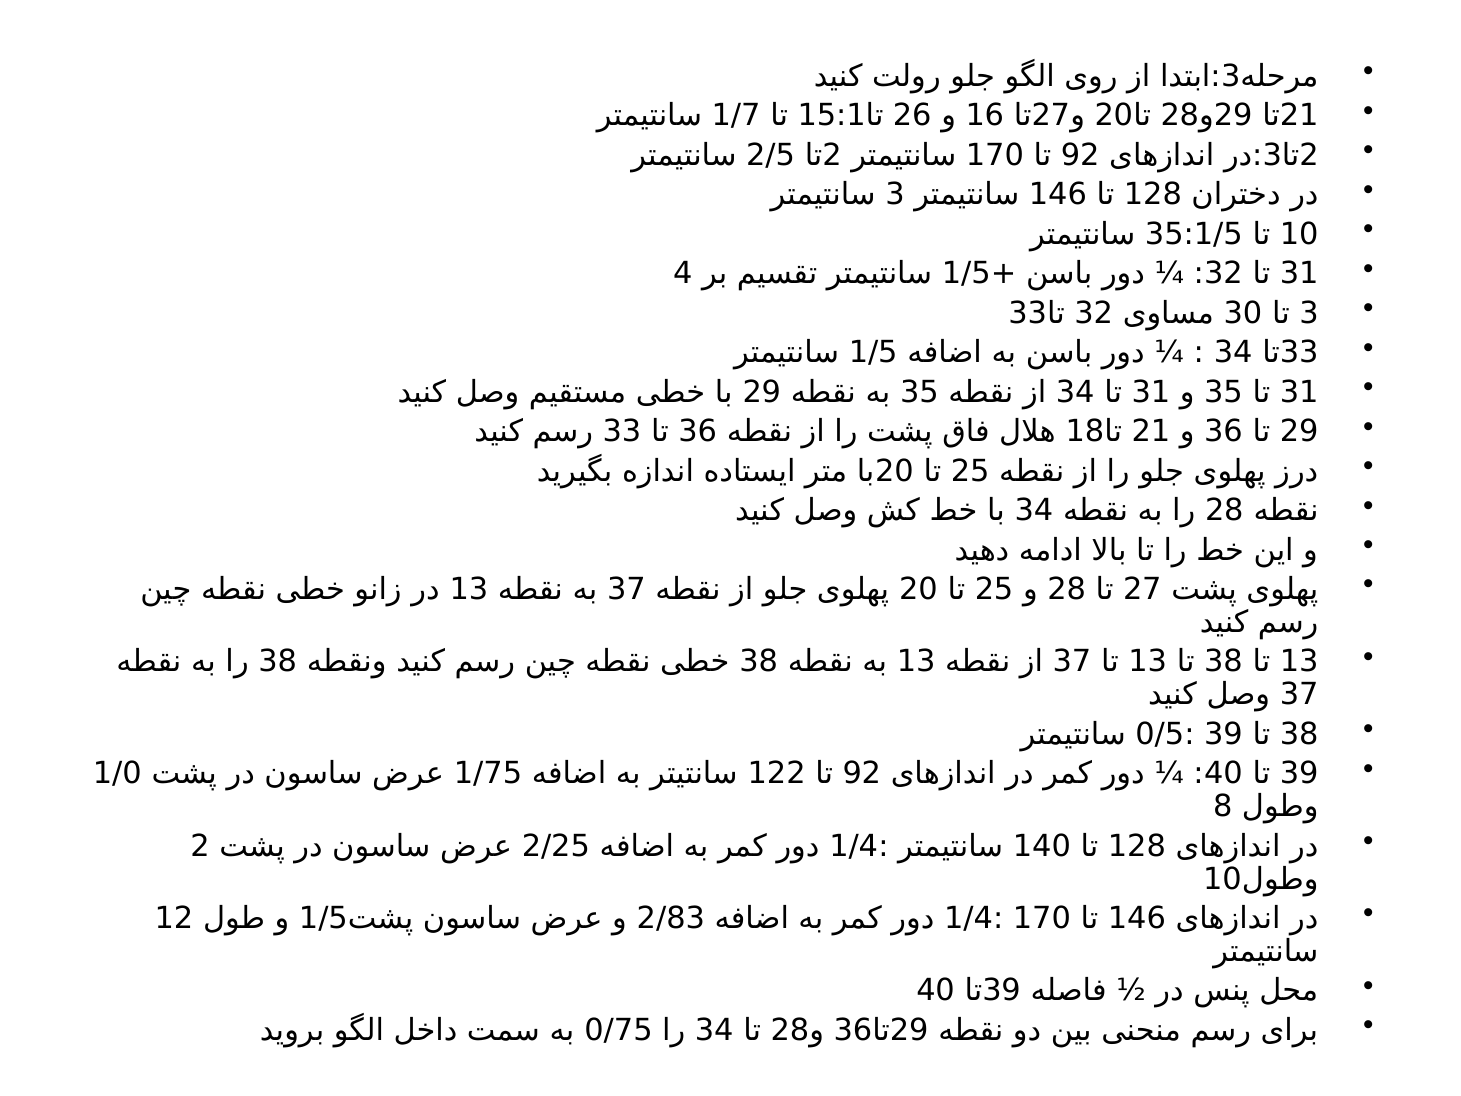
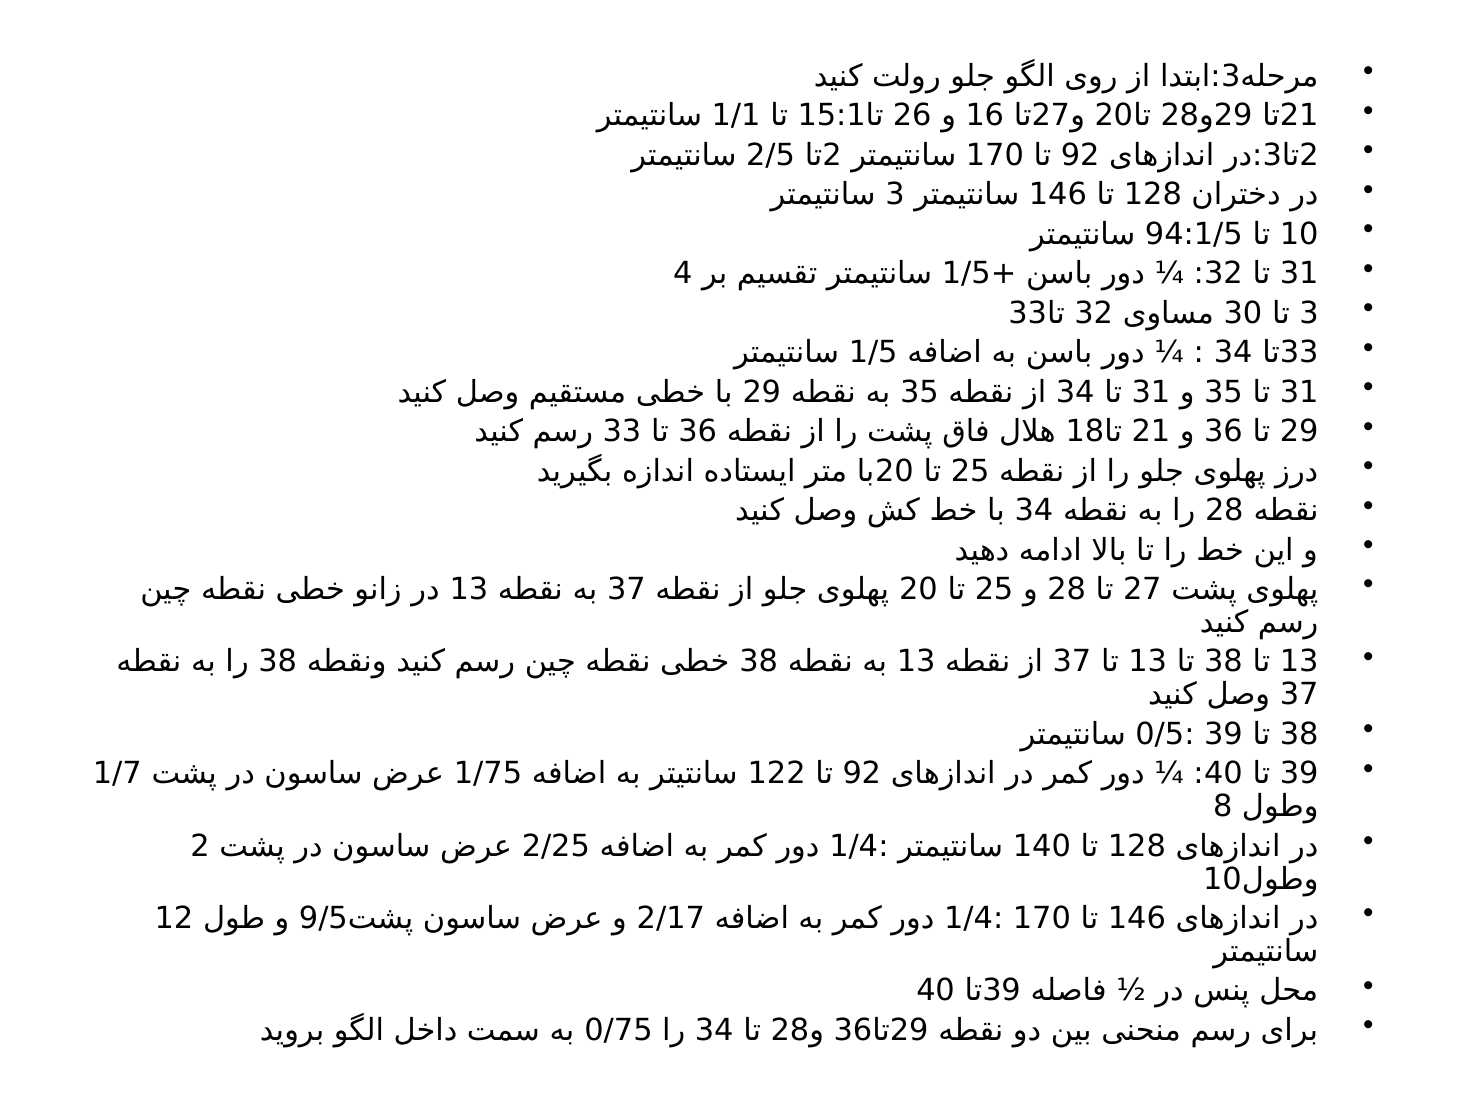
1/7: 1/7 -> 1/1
35:1/5: 35:1/5 -> 94:1/5
1/0: 1/0 -> 1/7
1/5 at (323, 918): 1/5 -> 9/5
2/83: 2/83 -> 2/17
